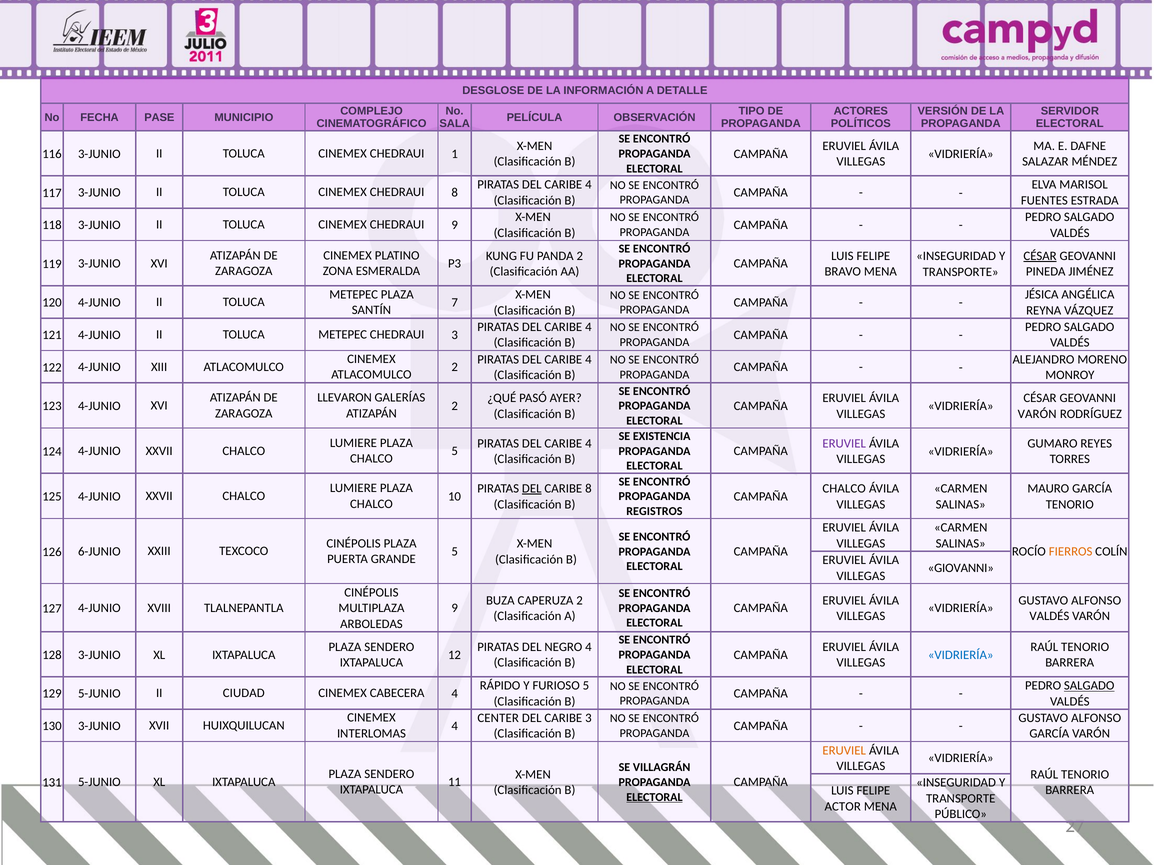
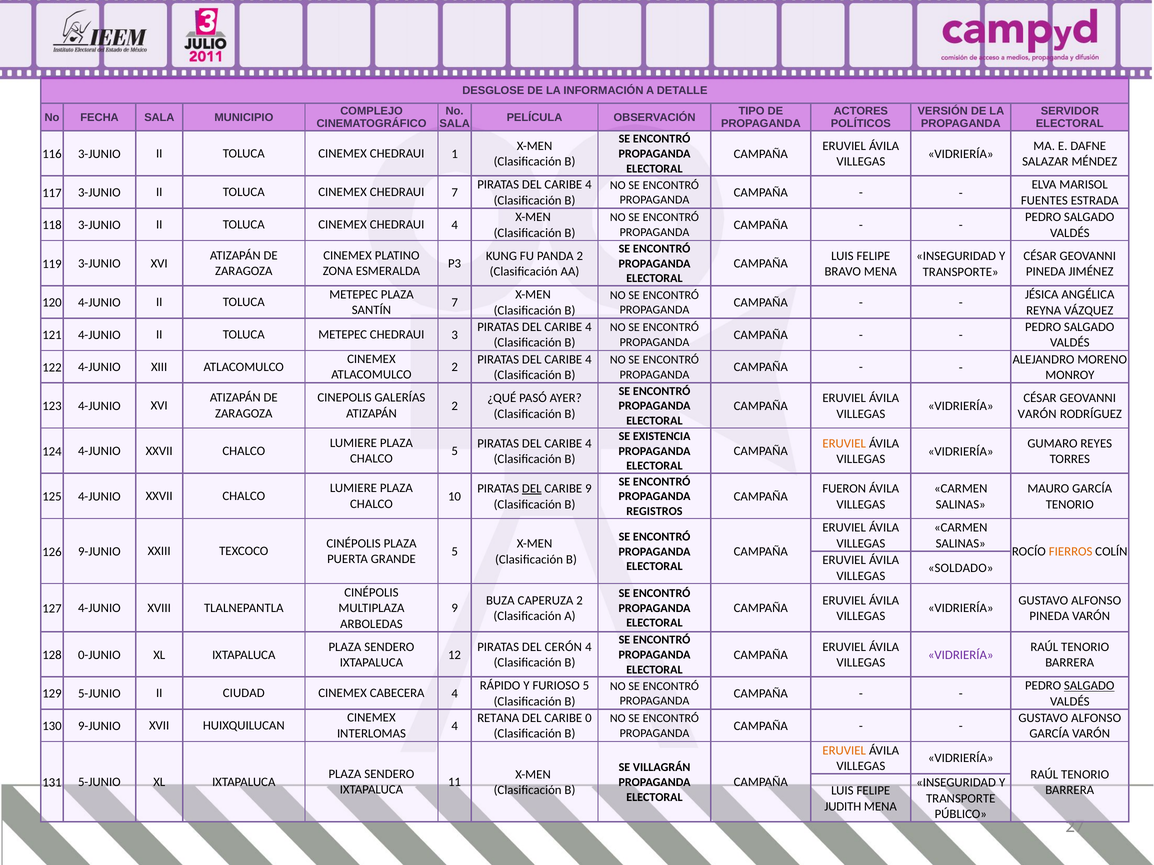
FECHA PASE: PASE -> SALA
CHEDRAUI 8: 8 -> 7
CHEDRAUI 9: 9 -> 4
CÉSAR at (1040, 256) underline: present -> none
LLEVARON: LLEVARON -> CINEPOLIS
ERUVIEL at (844, 444) colour: purple -> orange
CARIBE 8: 8 -> 9
CHALCO at (844, 489): CHALCO -> FUERON
126 6-JUNIO: 6-JUNIO -> 9-JUNIO
GIOVANNI: GIOVANNI -> SOLDADO
VALDÉS at (1049, 616): VALDÉS -> PINEDA
NEGRO: NEGRO -> CERÓN
VIDRIERÍA at (961, 655) colour: blue -> purple
128 3-JUNIO: 3-JUNIO -> 0-JUNIO
CENTER: CENTER -> RETANA
CARIBE 3: 3 -> 0
130 3-JUNIO: 3-JUNIO -> 9-JUNIO
ELECTORAL at (654, 798) underline: present -> none
ACTOR: ACTOR -> JUDITH
